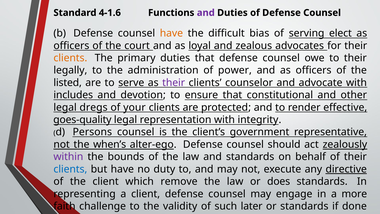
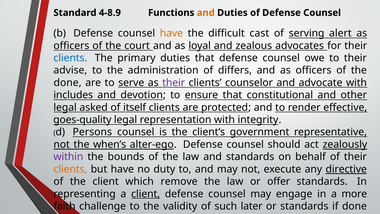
4-1.6: 4-1.6 -> 4-8.9
and at (206, 13) colour: purple -> orange
bias: bias -> cast
elect: elect -> alert
clients at (70, 58) colour: orange -> blue
legally: legally -> advise
power: power -> differs
listed at (68, 83): listed -> done
dregs: dregs -> asked
your: your -> itself
clients at (70, 169) colour: blue -> orange
does: does -> offer
client at (146, 194) underline: none -> present
